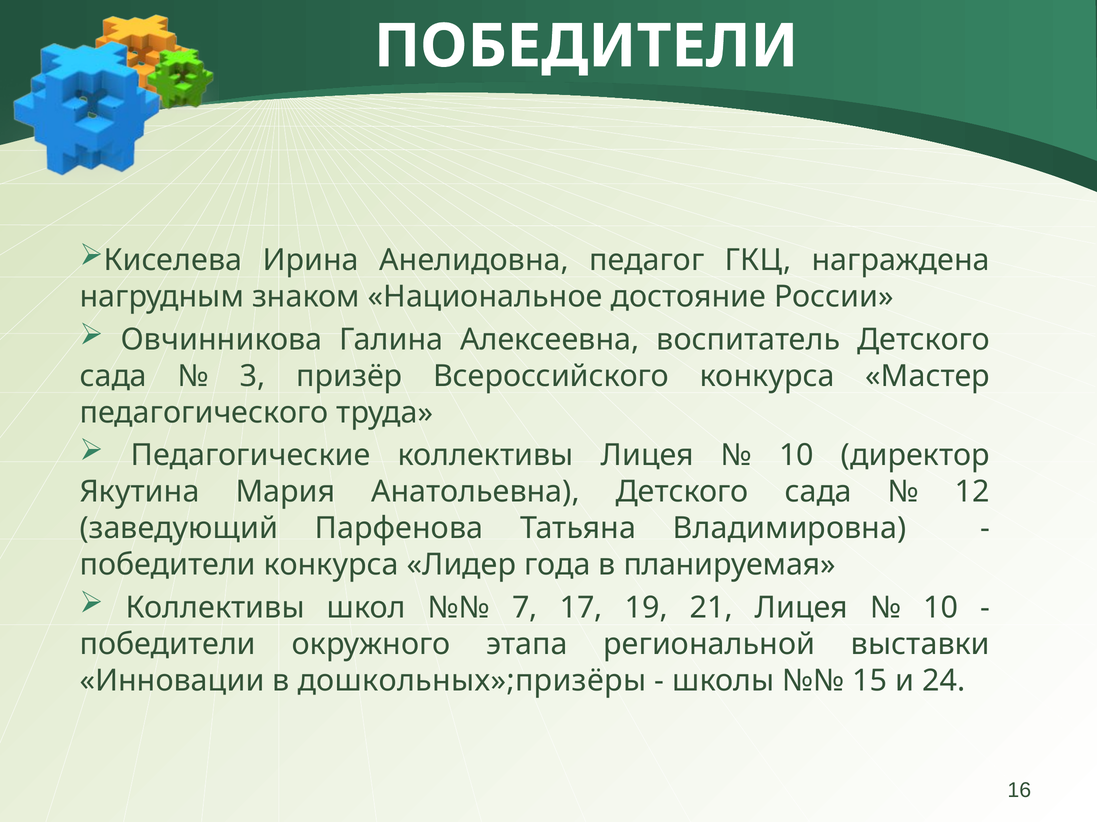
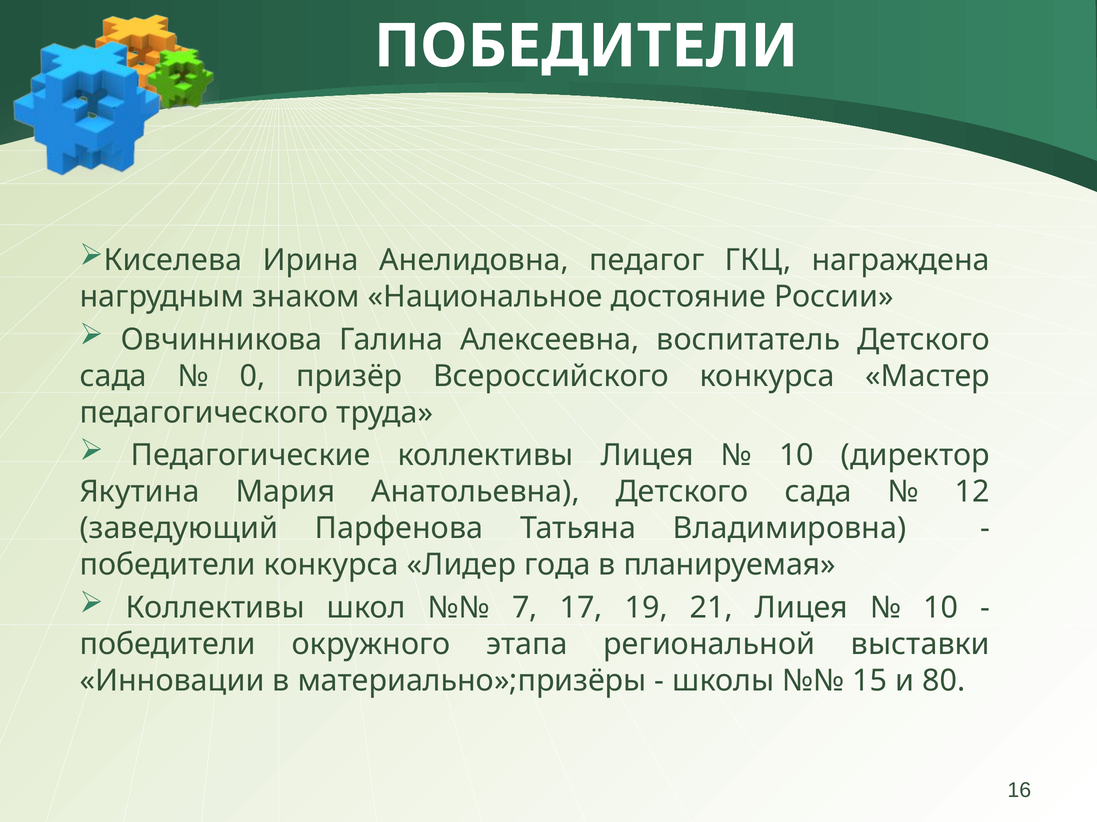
3: 3 -> 0
дошкольных»;призёры: дошкольных»;призёры -> материально»;призёры
24: 24 -> 80
